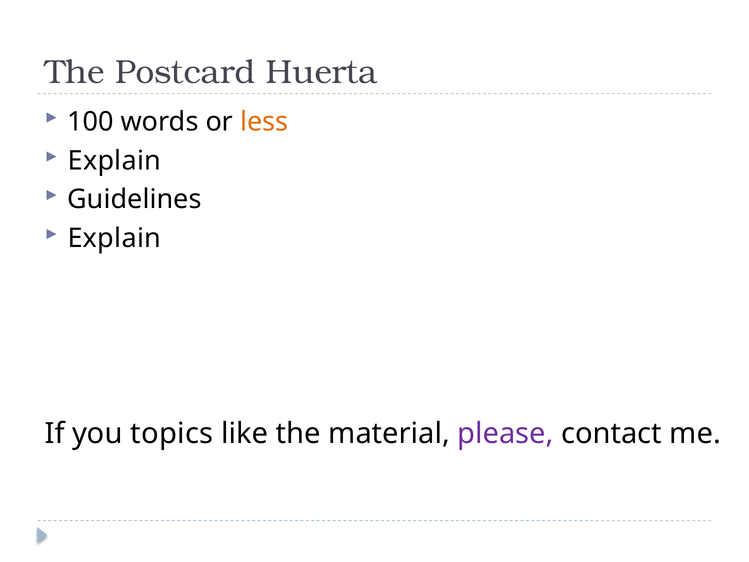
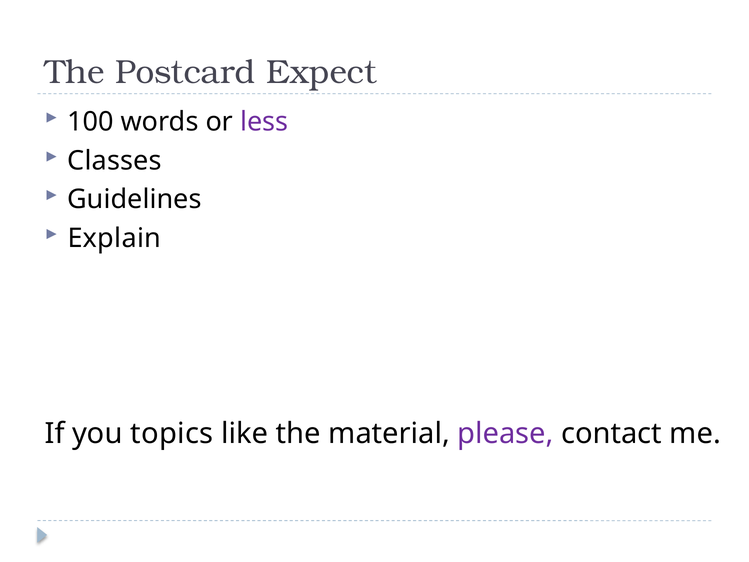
Huerta: Huerta -> Expect
less colour: orange -> purple
Explain at (114, 161): Explain -> Classes
